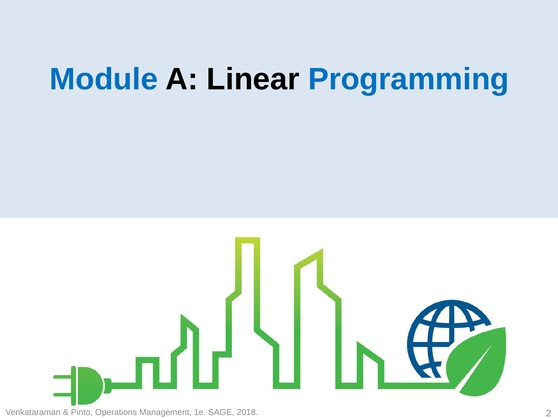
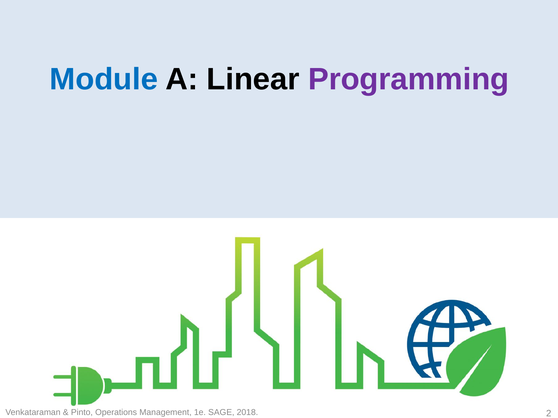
Programming colour: blue -> purple
